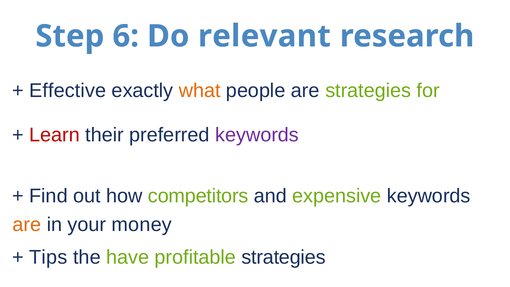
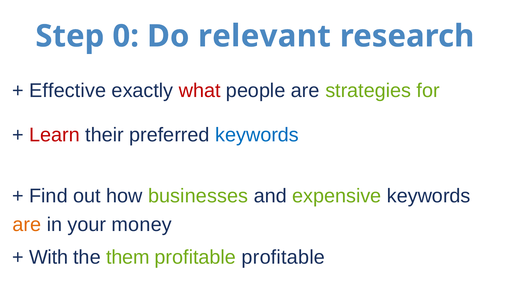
6: 6 -> 0
what colour: orange -> red
keywords at (257, 135) colour: purple -> blue
competitors: competitors -> businesses
Tips: Tips -> With
have: have -> them
profitable strategies: strategies -> profitable
